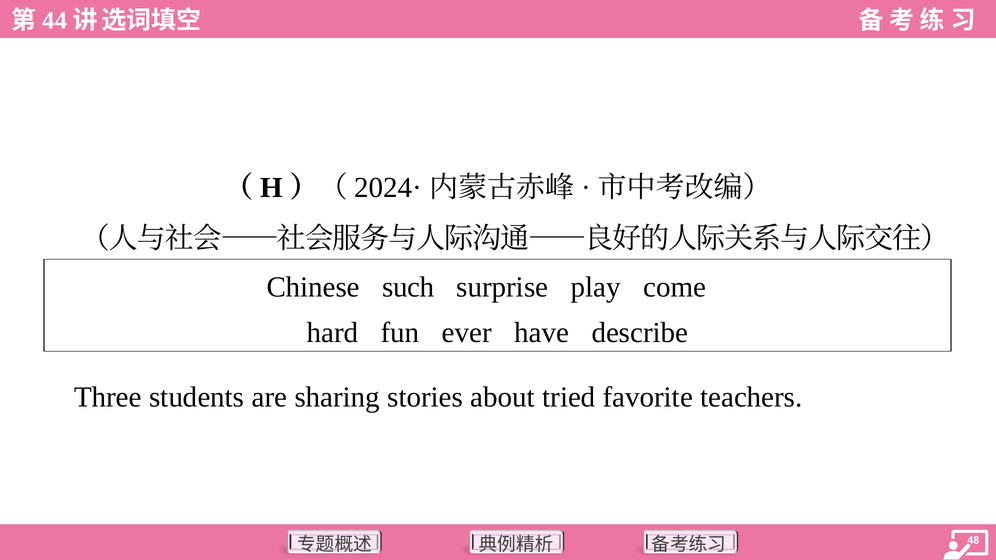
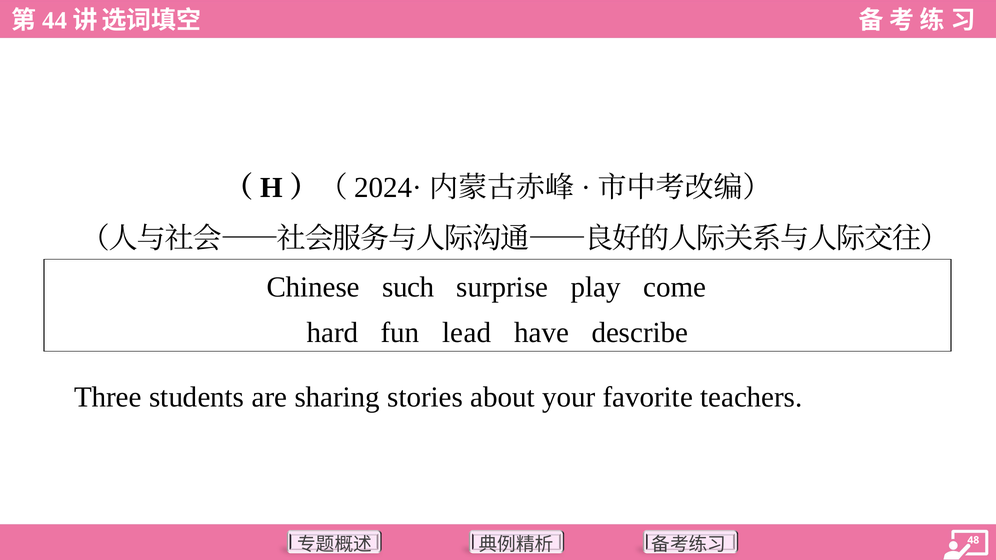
ever: ever -> lead
tried: tried -> your
